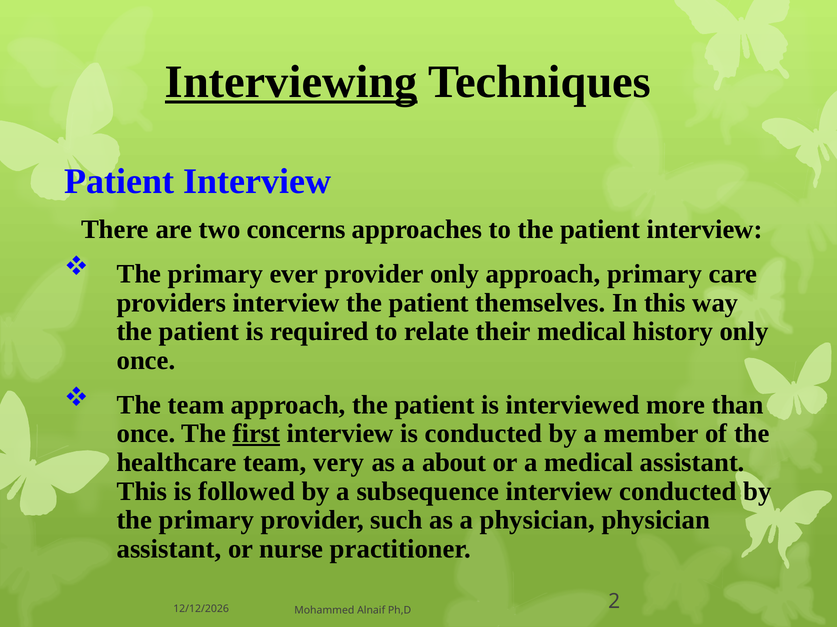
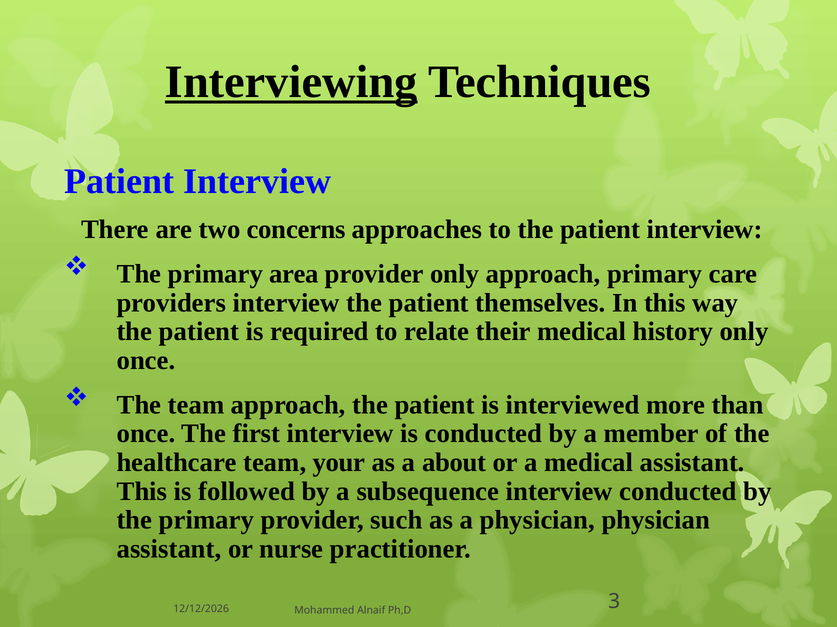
ever: ever -> area
first underline: present -> none
very: very -> your
2: 2 -> 3
